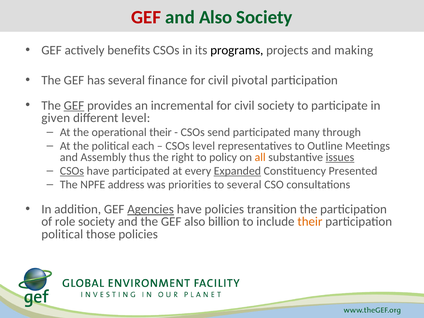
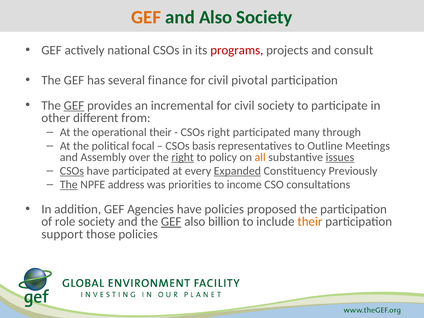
GEF at (146, 17) colour: red -> orange
benefits: benefits -> national
programs colour: black -> red
making: making -> consult
given: given -> other
different level: level -> from
CSOs send: send -> right
each: each -> focal
CSOs level: level -> basis
thus: thus -> over
right at (183, 157) underline: none -> present
Presented: Presented -> Previously
The at (69, 185) underline: none -> present
to several: several -> income
Agencies underline: present -> none
transition: transition -> proposed
GEF at (171, 222) underline: none -> present
political at (62, 234): political -> support
